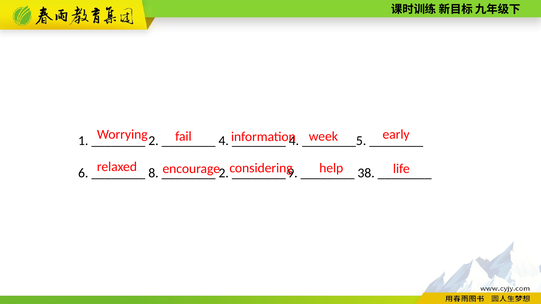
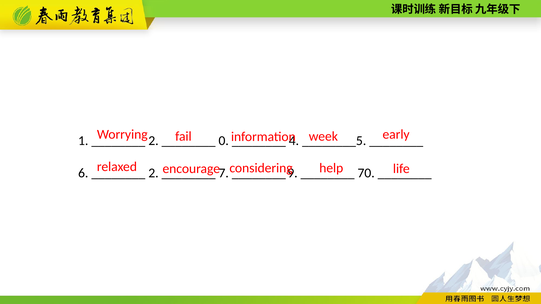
4 at (224, 141): 4 -> 0
8 at (153, 173): 8 -> 2
2 at (224, 173): 2 -> 7
38: 38 -> 70
